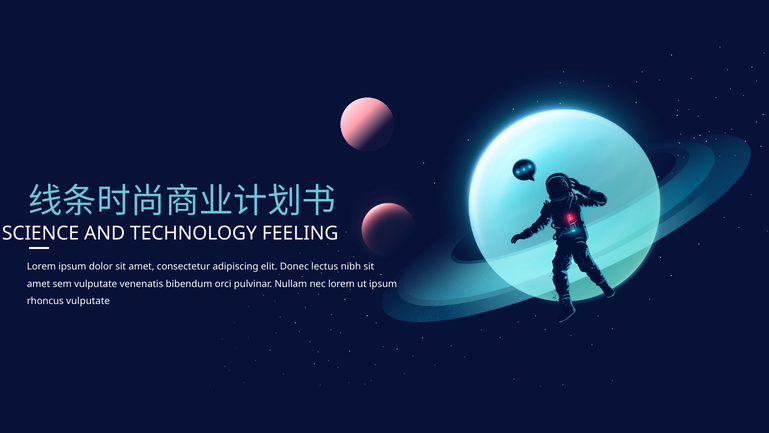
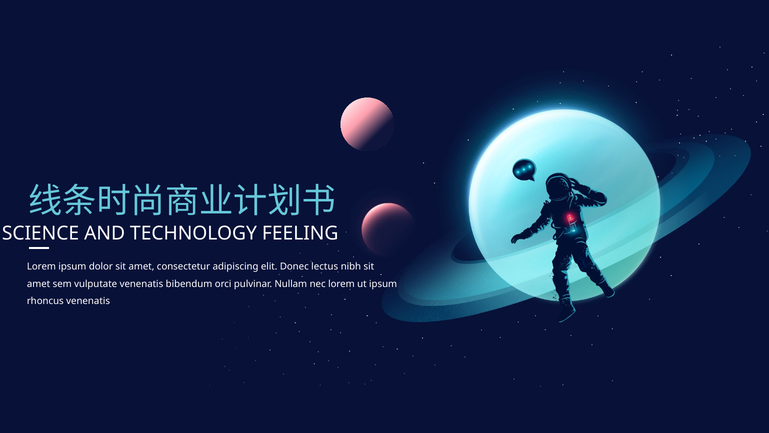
rhoncus vulputate: vulputate -> venenatis
